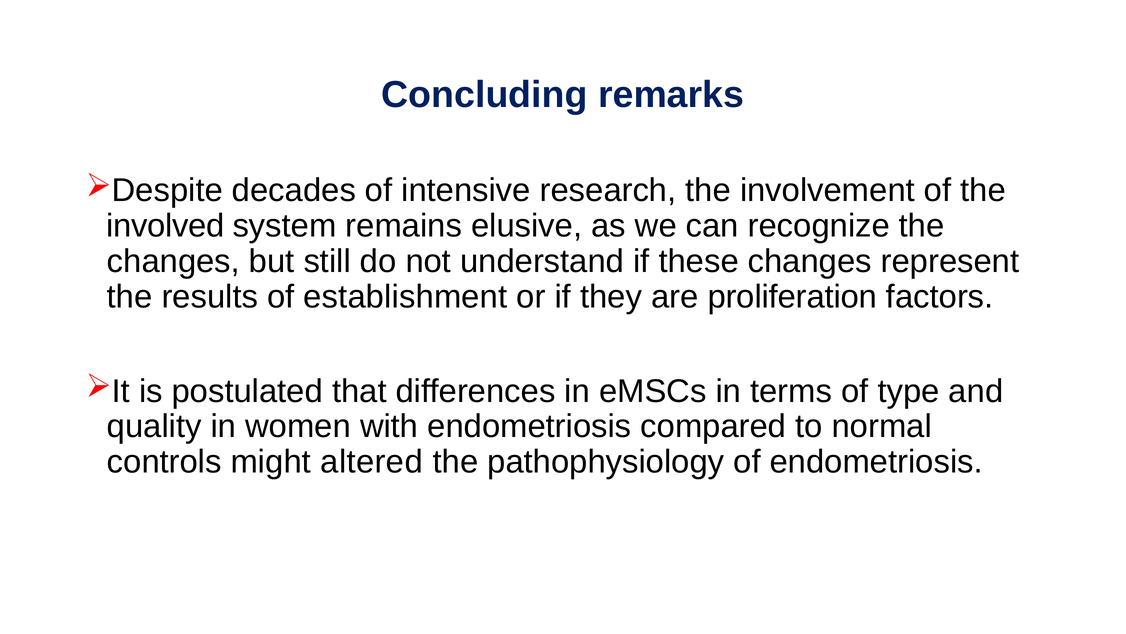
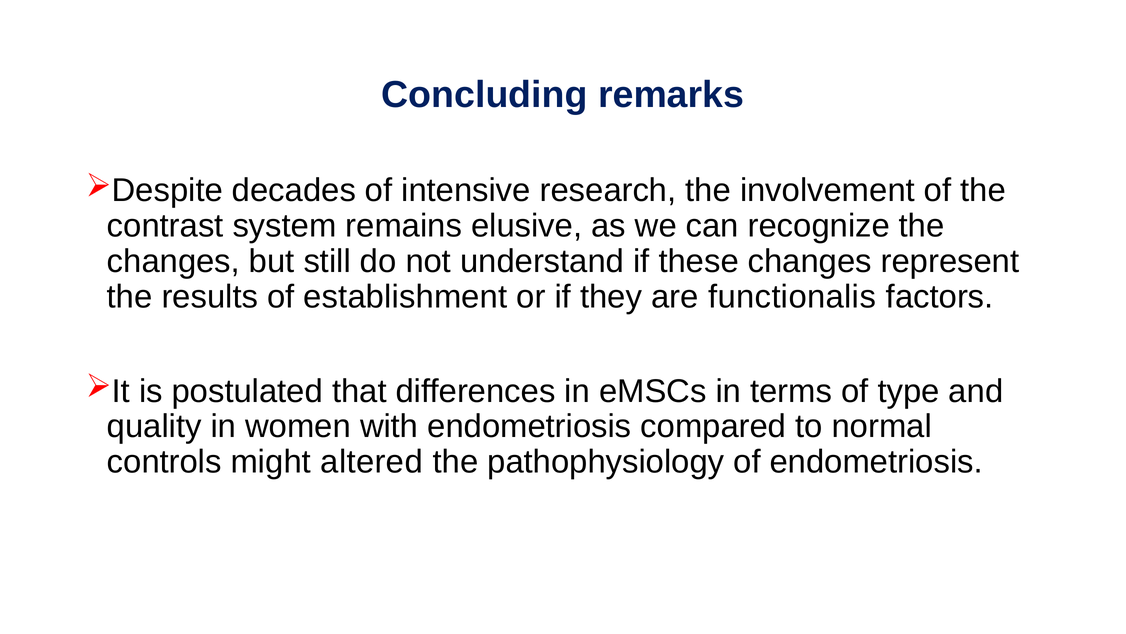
involved: involved -> contrast
proliferation: proliferation -> functionalis
